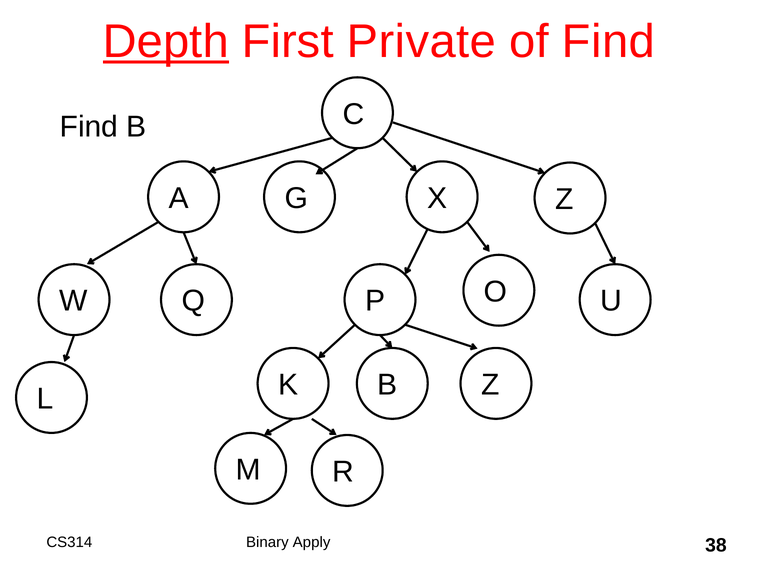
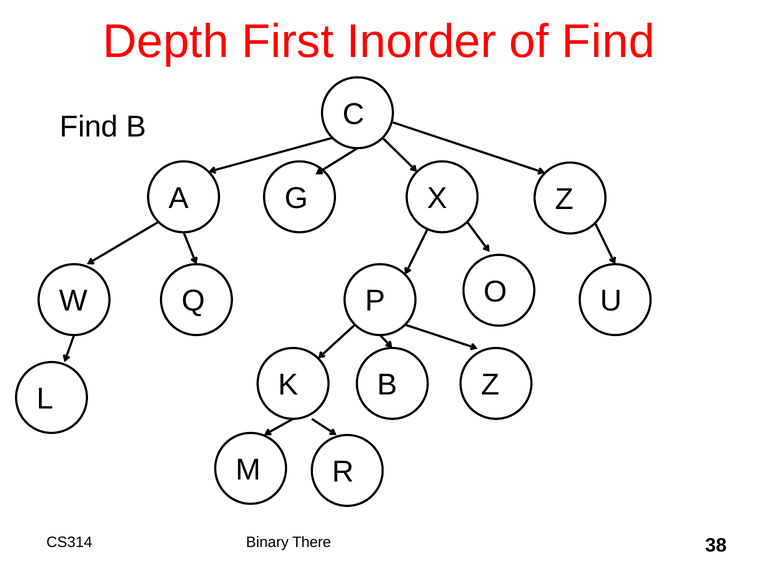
Depth underline: present -> none
Private: Private -> Inorder
Apply: Apply -> There
